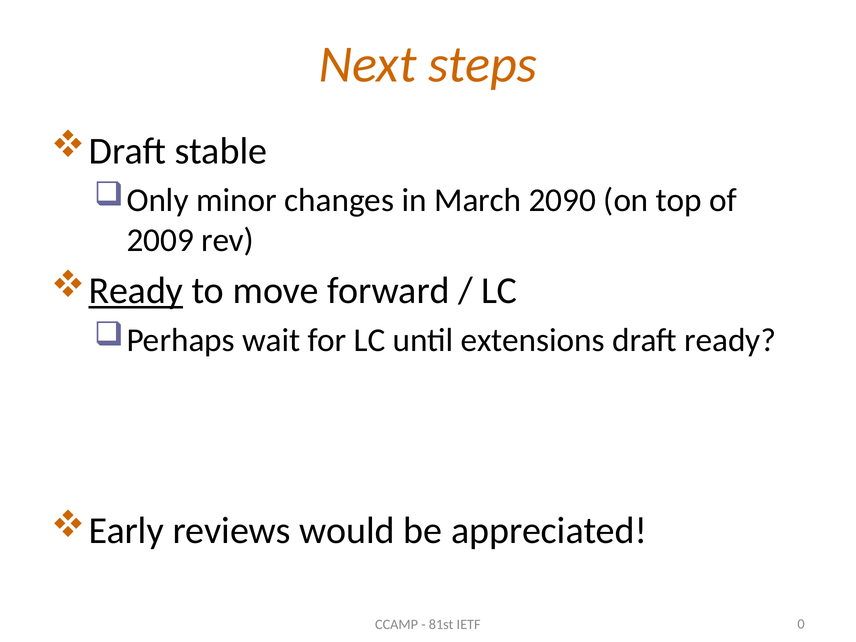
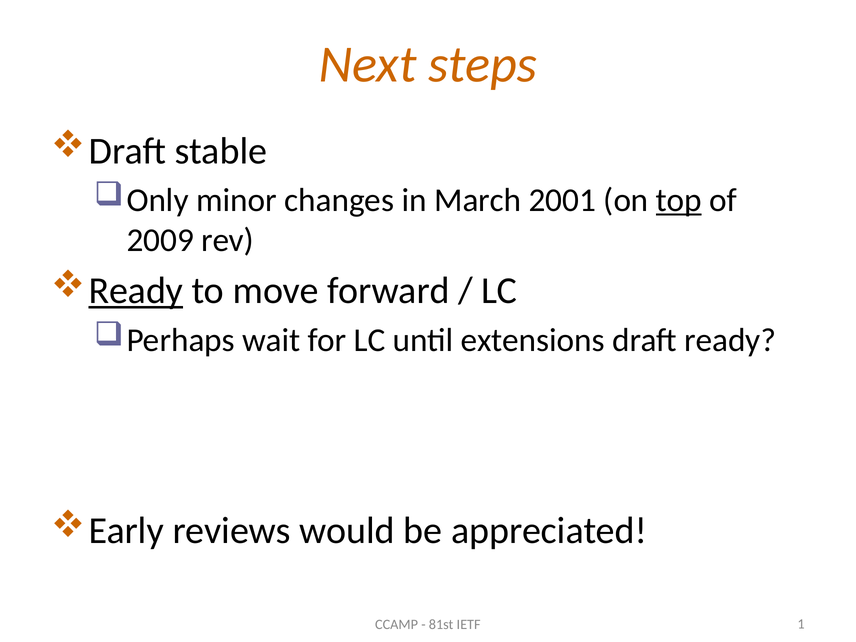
2090: 2090 -> 2001
top underline: none -> present
0: 0 -> 1
